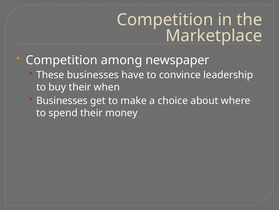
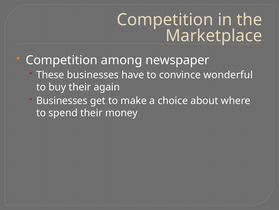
leadership: leadership -> wonderful
when: when -> again
